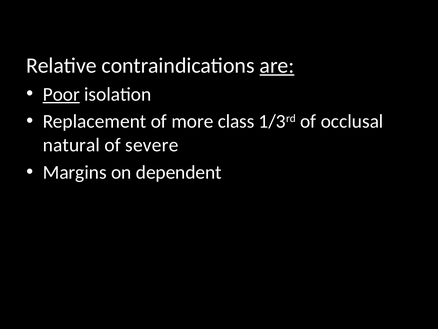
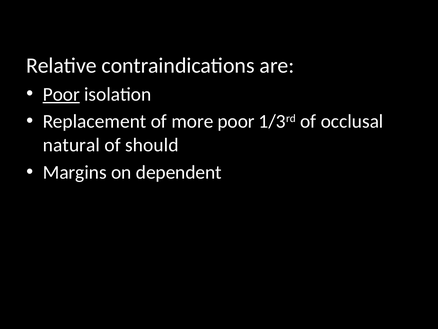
are underline: present -> none
more class: class -> poor
severe: severe -> should
